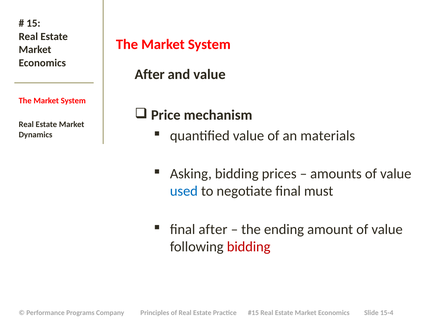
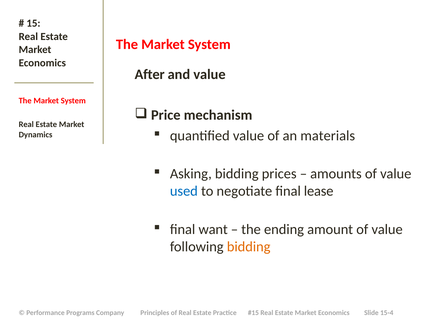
must: must -> lease
final after: after -> want
bidding at (249, 247) colour: red -> orange
